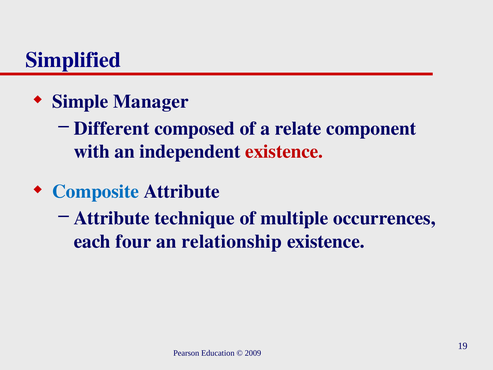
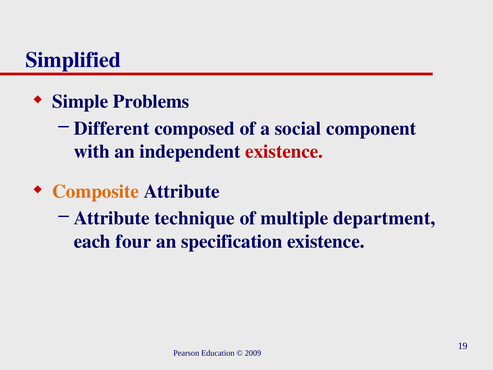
Manager: Manager -> Problems
relate: relate -> social
Composite colour: blue -> orange
occurrences: occurrences -> department
relationship: relationship -> specification
